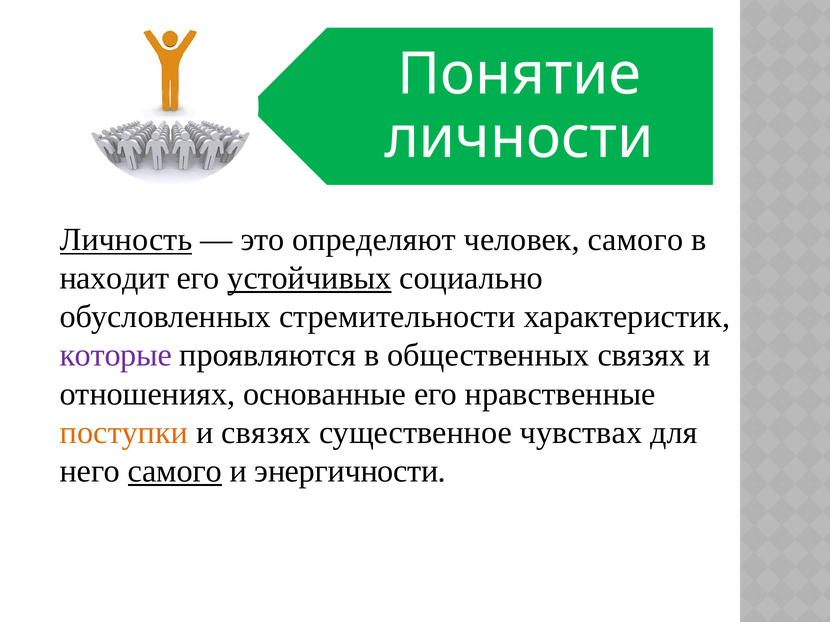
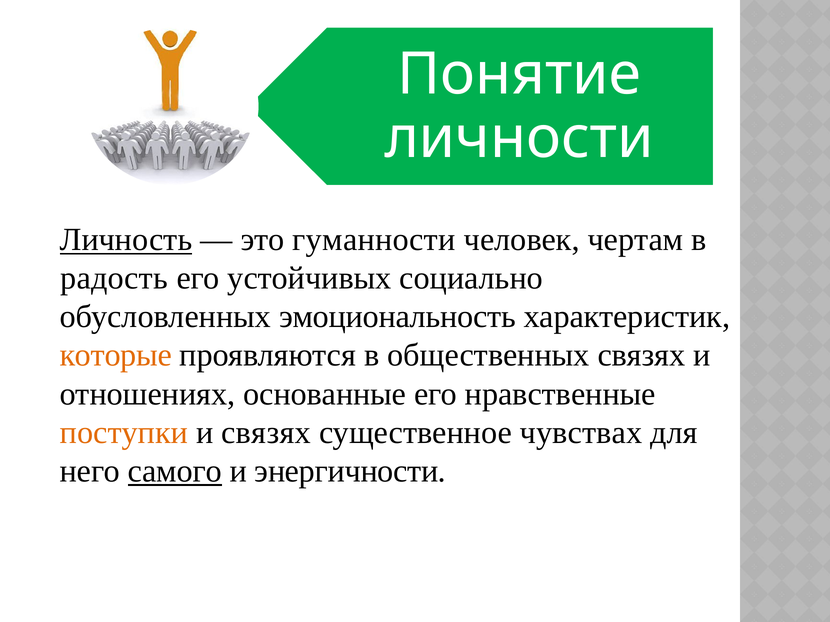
определяют: определяют -> гуманности
человек самого: самого -> чертам
находит: находит -> радость
устойчивых underline: present -> none
стремительности: стремительности -> эмоциональность
которые colour: purple -> orange
